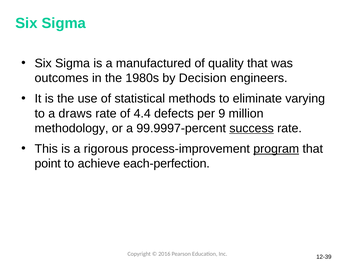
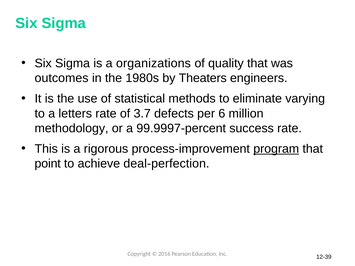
manufactured: manufactured -> organizations
Decision: Decision -> Theaters
draws: draws -> letters
4.4: 4.4 -> 3.7
9: 9 -> 6
success underline: present -> none
each-perfection: each-perfection -> deal-perfection
